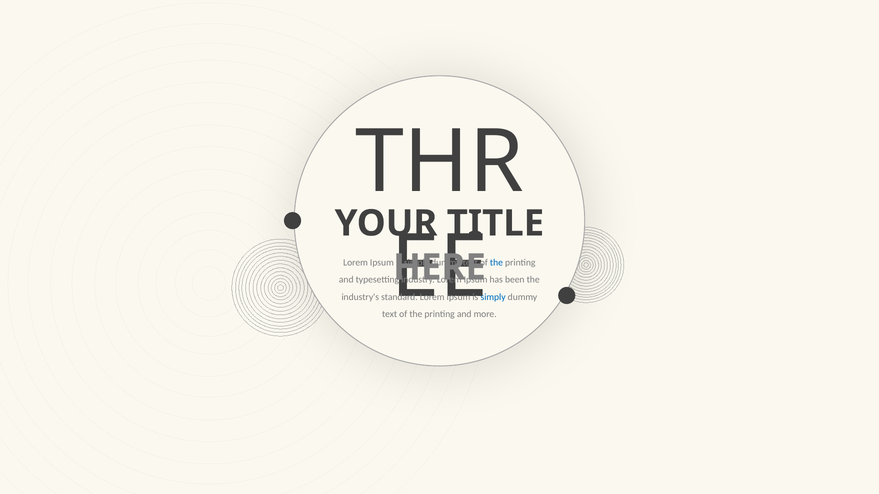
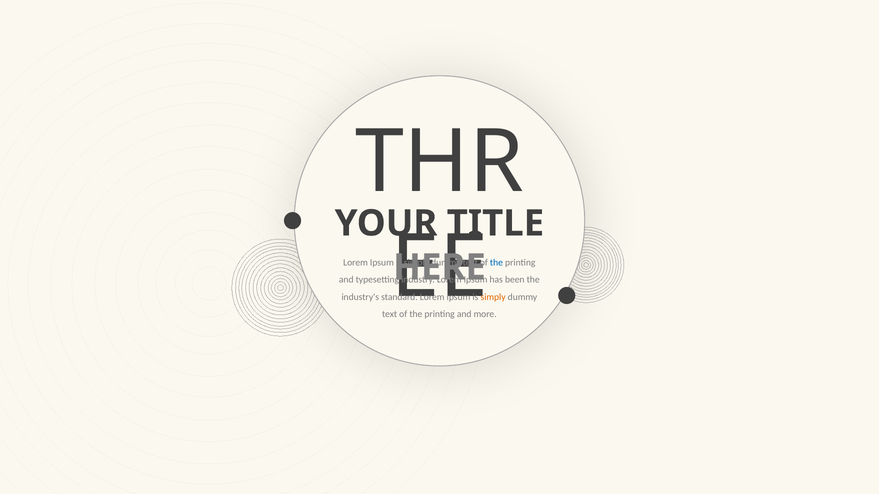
simply at (493, 297) colour: blue -> orange
